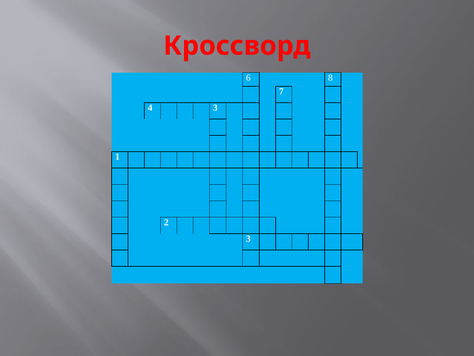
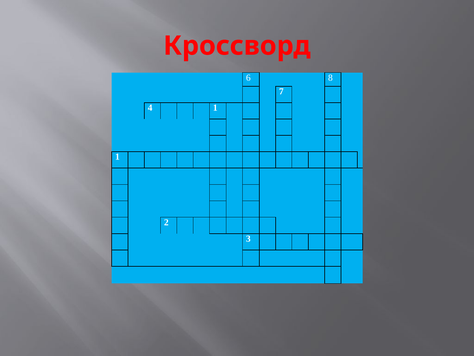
4 3: 3 -> 1
